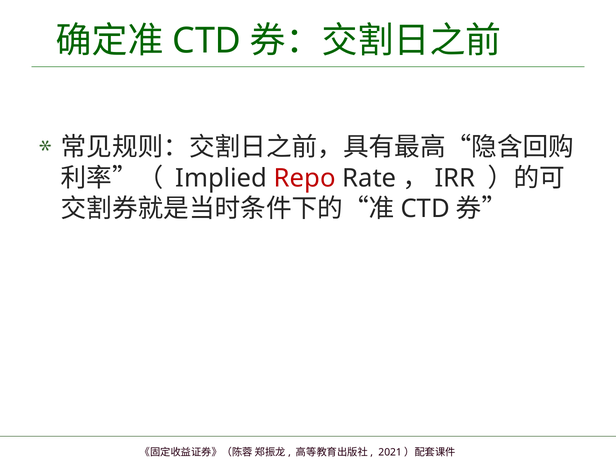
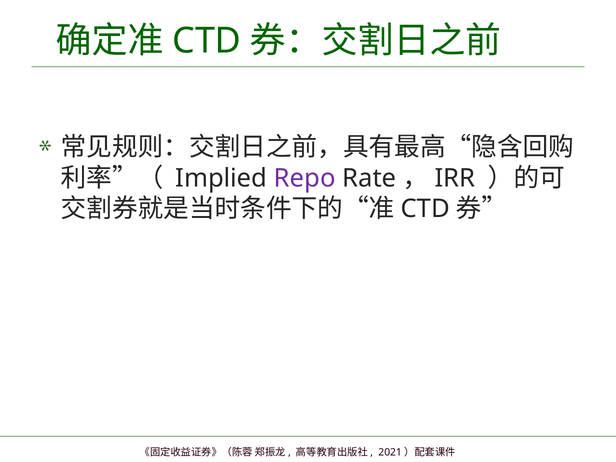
Repo colour: red -> purple
